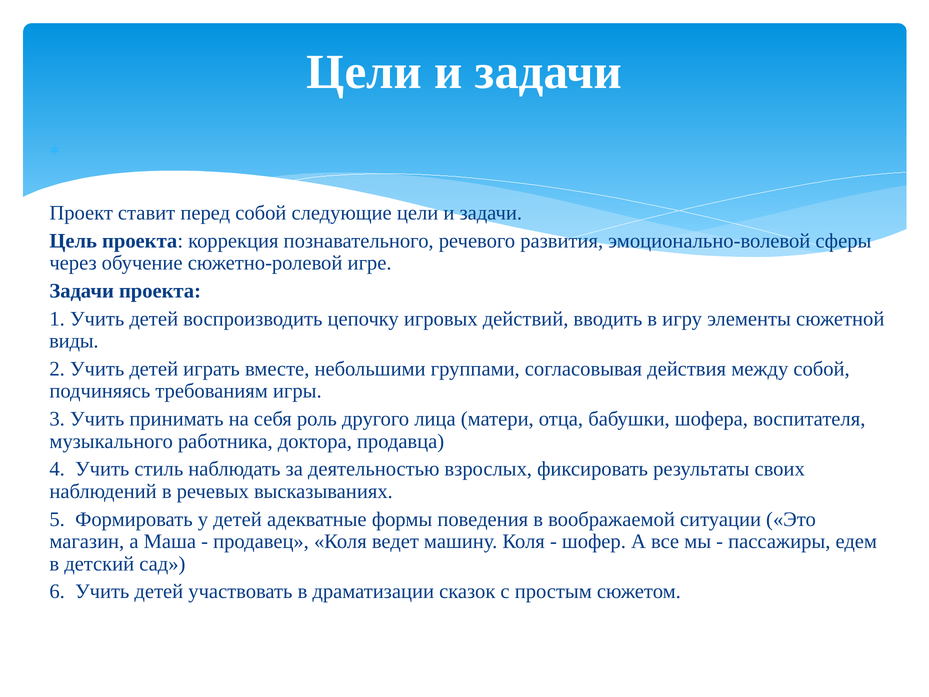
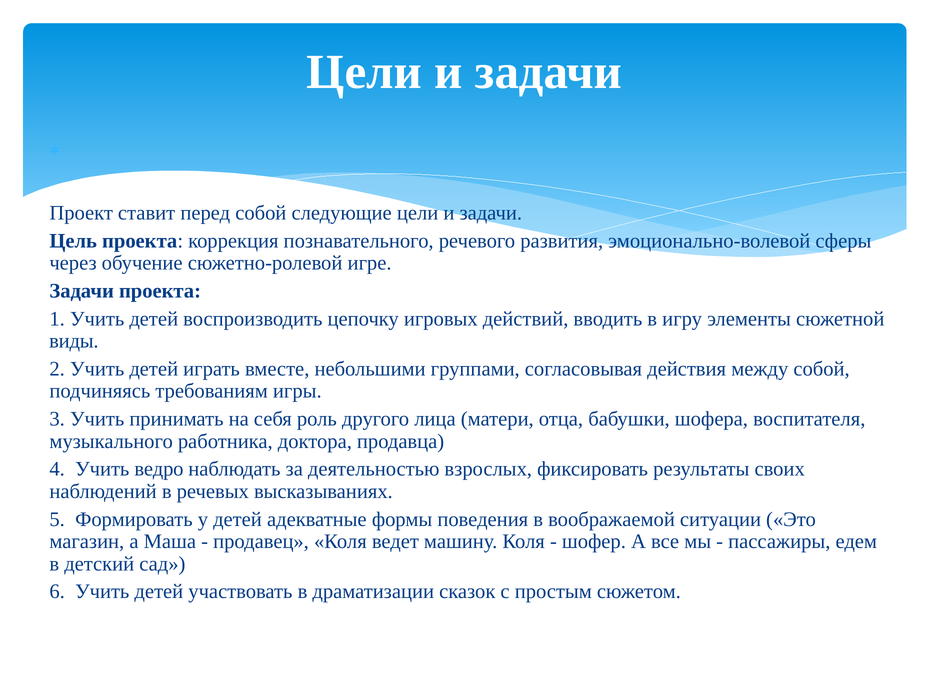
стиль: стиль -> ведро
